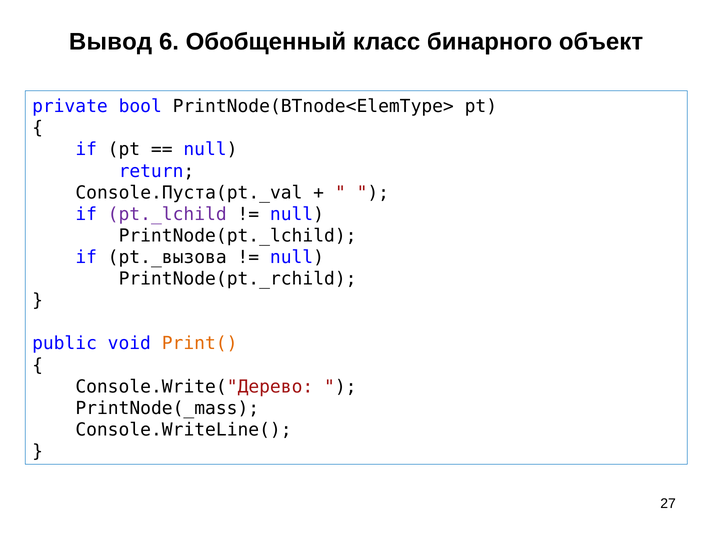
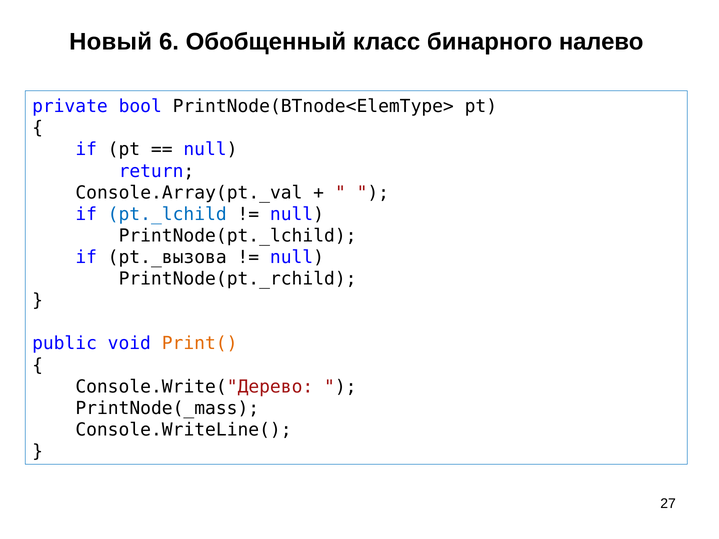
Вывод: Вывод -> Новый
объект: объект -> налево
Console.Пуста(pt._val: Console.Пуста(pt._val -> Console.Array(pt._val
pt._lchild colour: purple -> blue
